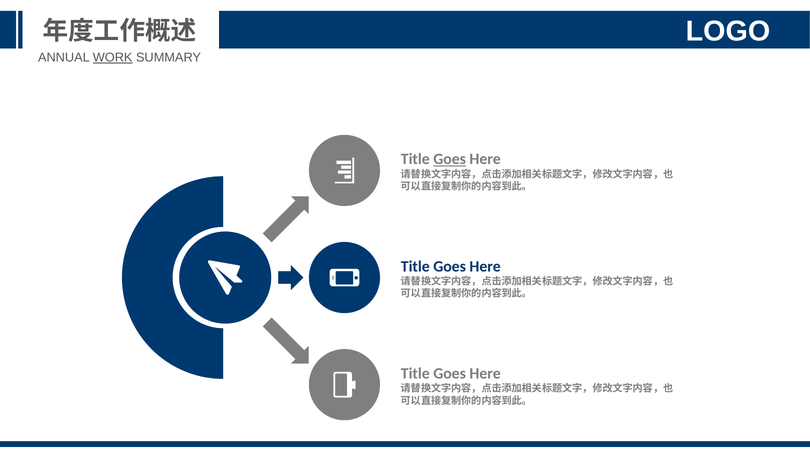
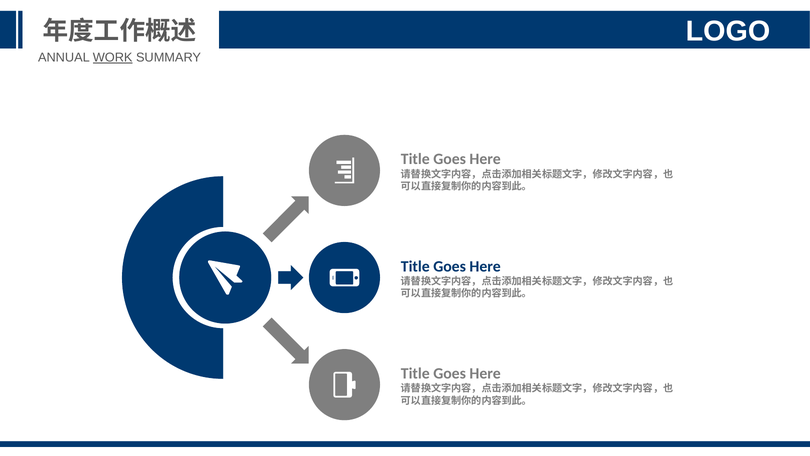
Goes at (450, 159) underline: present -> none
